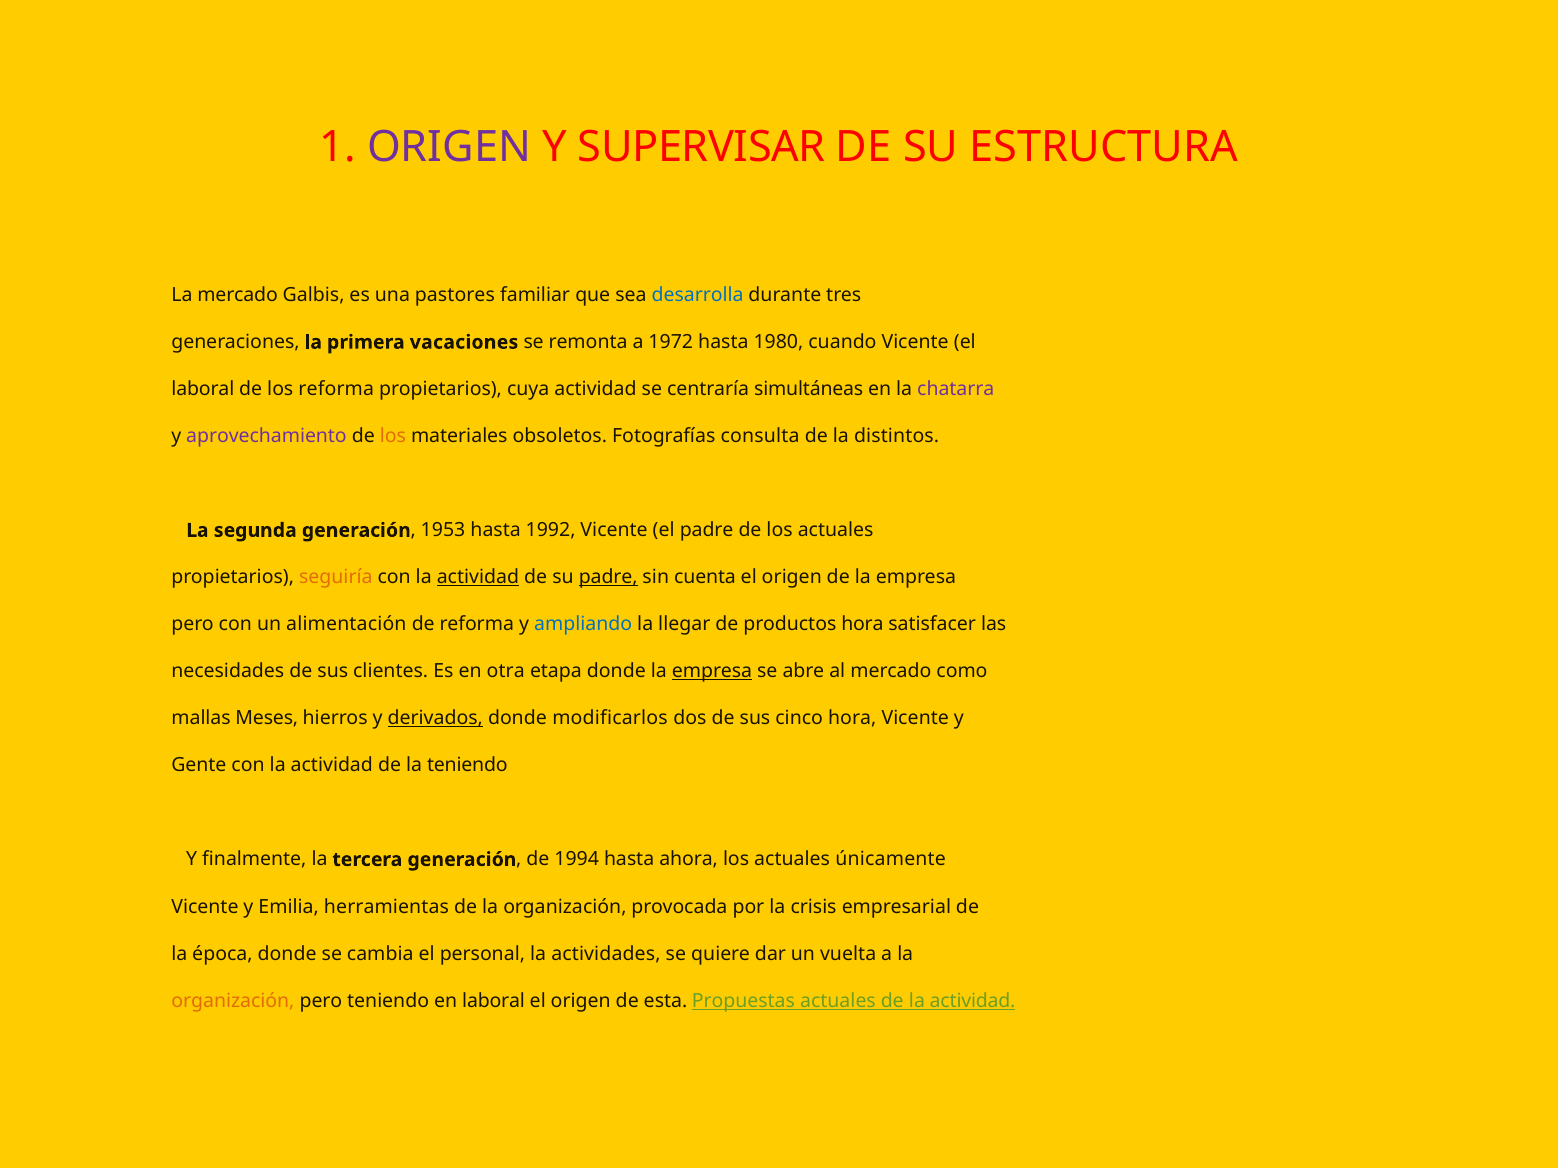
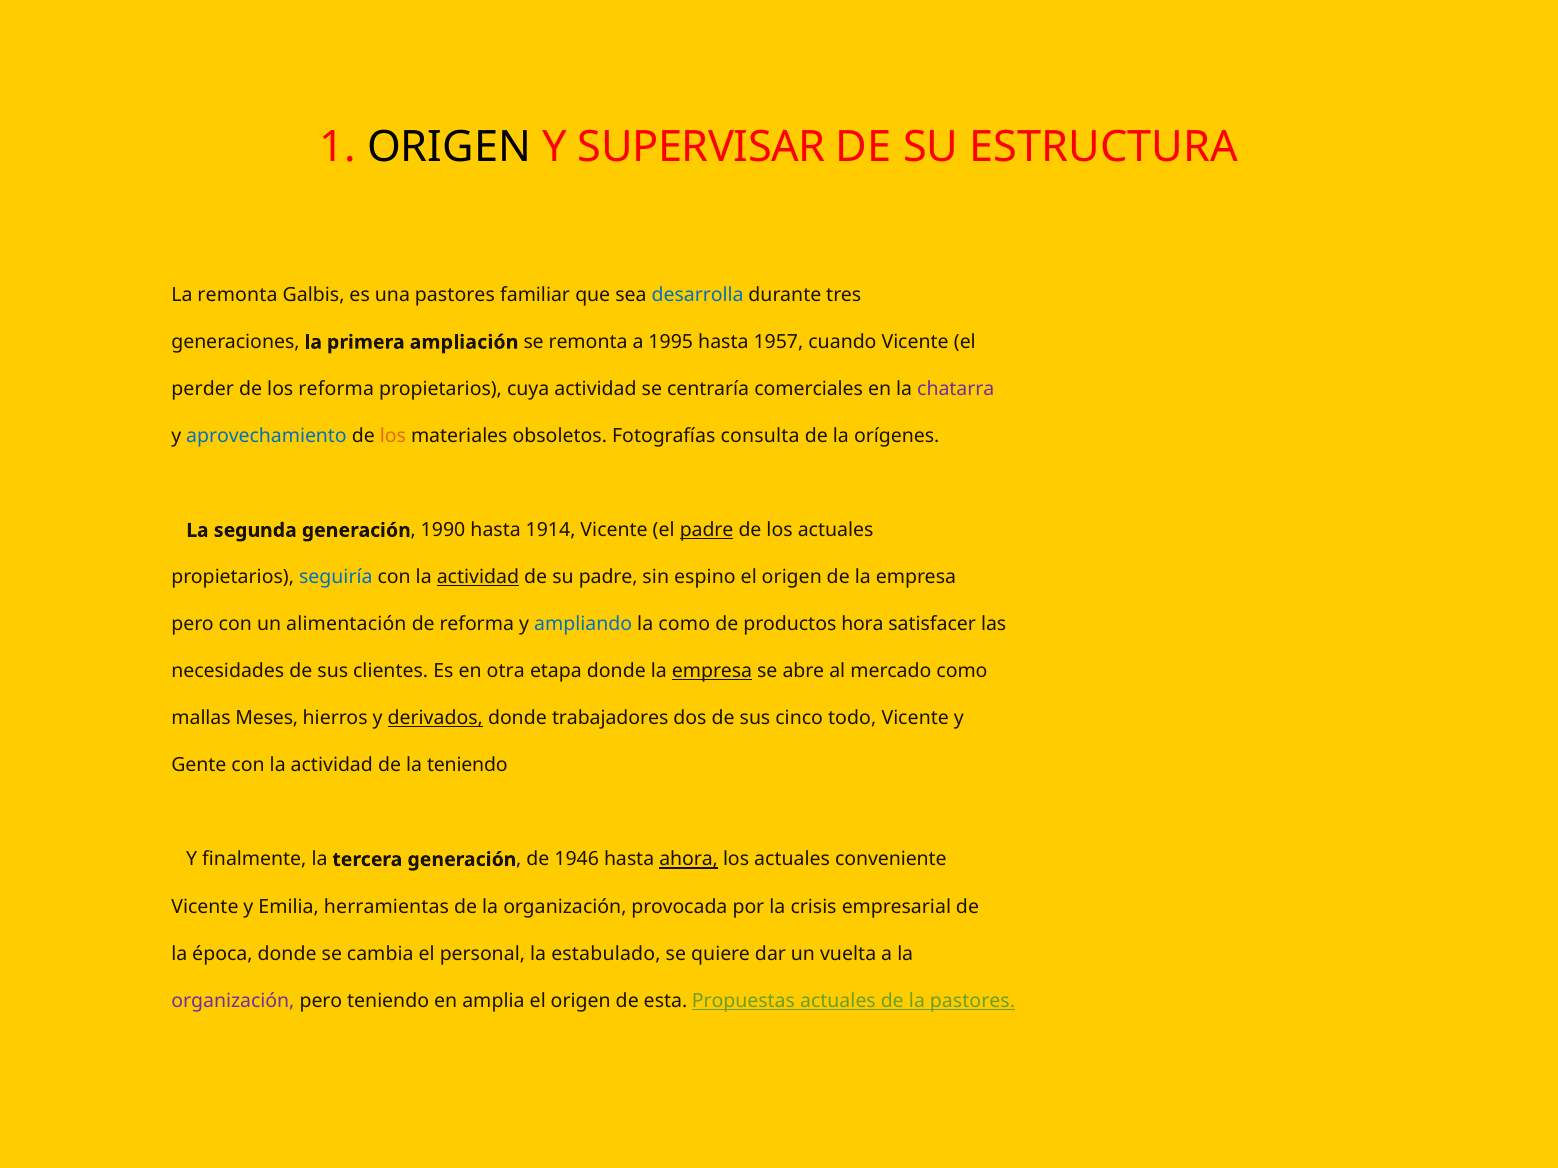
ORIGEN at (449, 147) colour: purple -> black
La mercado: mercado -> remonta
vacaciones: vacaciones -> ampliación
1972: 1972 -> 1995
1980: 1980 -> 1957
laboral at (203, 389): laboral -> perder
simultáneas: simultáneas -> comerciales
aprovechamiento colour: purple -> blue
distintos: distintos -> orígenes
1953: 1953 -> 1990
1992: 1992 -> 1914
padre at (707, 531) underline: none -> present
seguiría colour: orange -> blue
padre at (608, 578) underline: present -> none
cuenta: cuenta -> espino
la llegar: llegar -> como
modificarlos: modificarlos -> trabajadores
cinco hora: hora -> todo
1994: 1994 -> 1946
ahora underline: none -> present
únicamente: únicamente -> conveniente
actividades: actividades -> estabulado
organización at (233, 1001) colour: orange -> purple
en laboral: laboral -> amplia
de la actividad: actividad -> pastores
